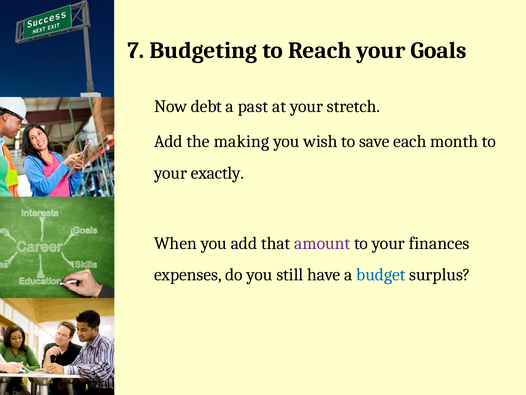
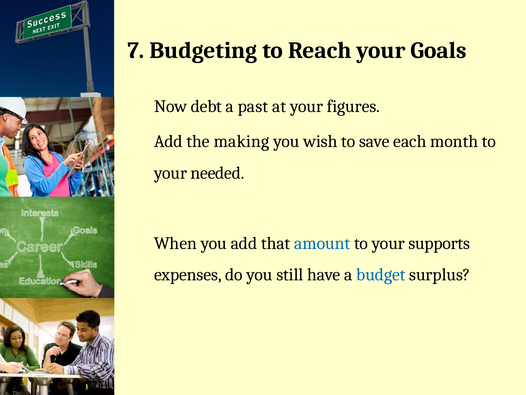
stretch: stretch -> figures
exactly: exactly -> needed
amount colour: purple -> blue
finances: finances -> supports
